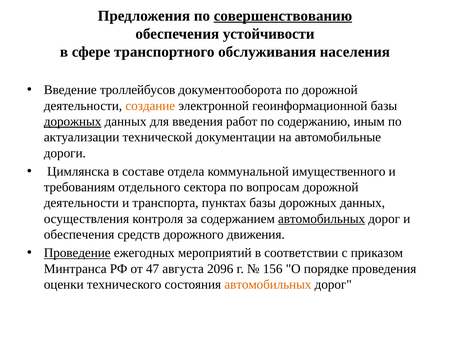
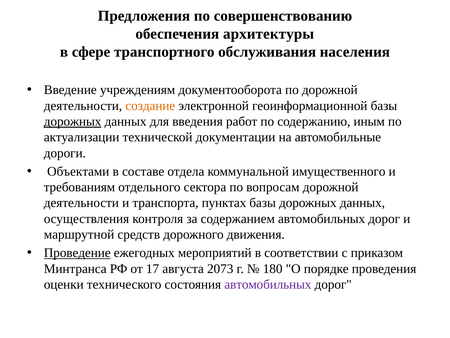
совершенствованию underline: present -> none
устойчивости: устойчивости -> архитектуры
троллейбусов: троллейбусов -> учреждениям
Цимлянска: Цимлянска -> Объектами
автомобильных at (322, 218) underline: present -> none
обеспечения at (79, 234): обеспечения -> маршрутной
47: 47 -> 17
2096: 2096 -> 2073
156: 156 -> 180
автомобильных at (268, 284) colour: orange -> purple
